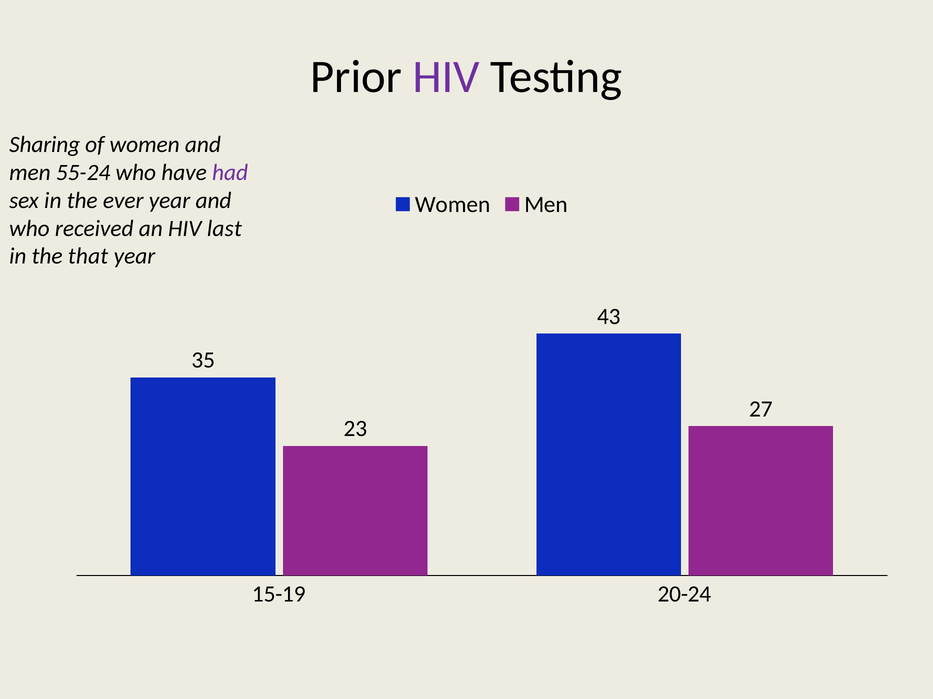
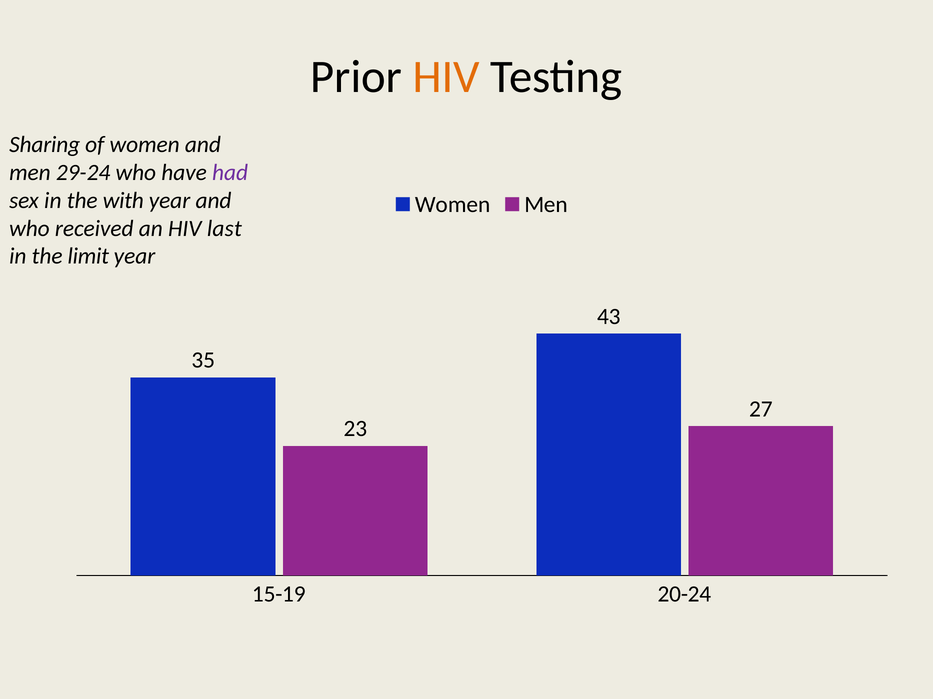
HIV at (446, 77) colour: purple -> orange
55-24: 55-24 -> 29-24
ever: ever -> with
that: that -> limit
